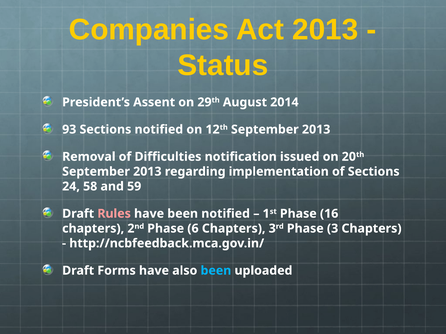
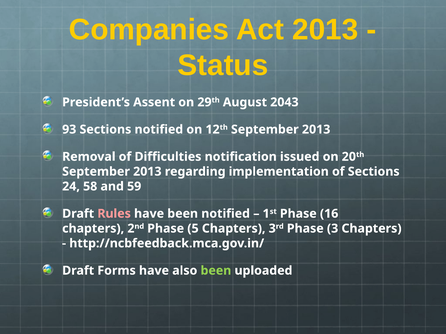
2014: 2014 -> 2043
6: 6 -> 5
been at (216, 271) colour: light blue -> light green
